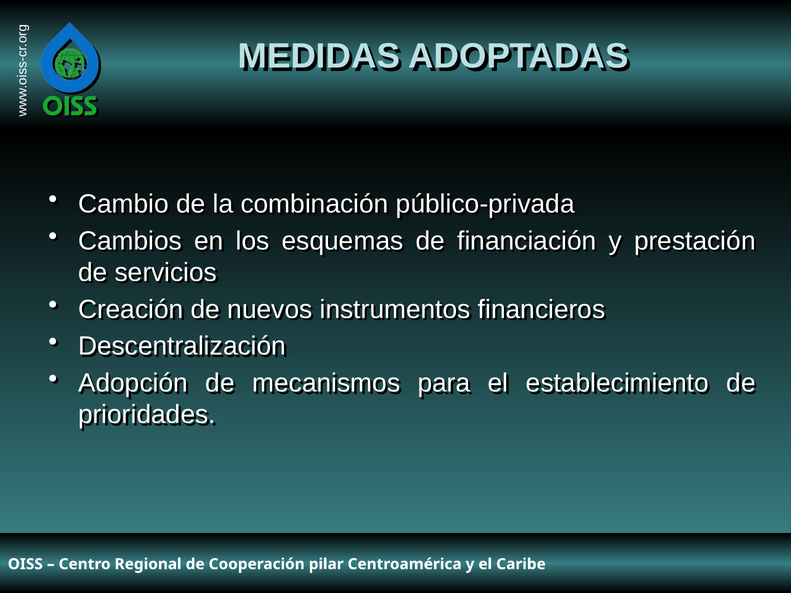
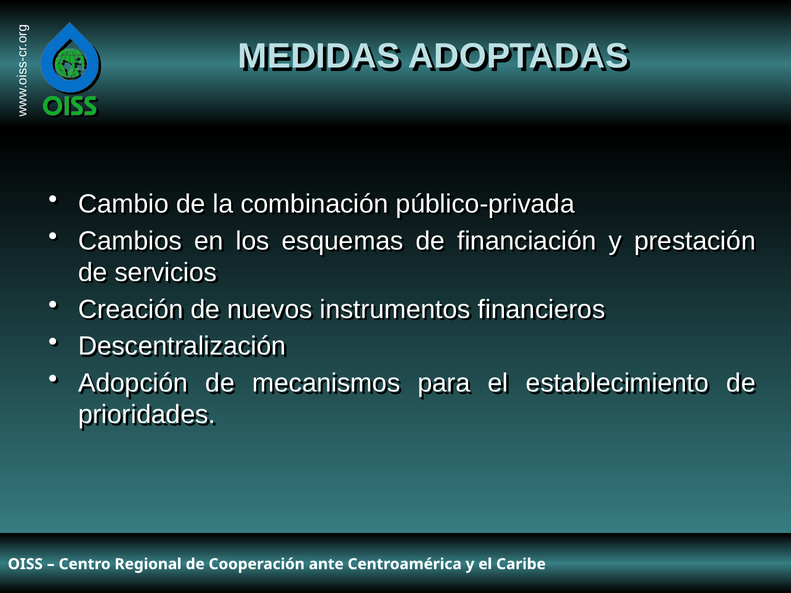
pilar: pilar -> ante
